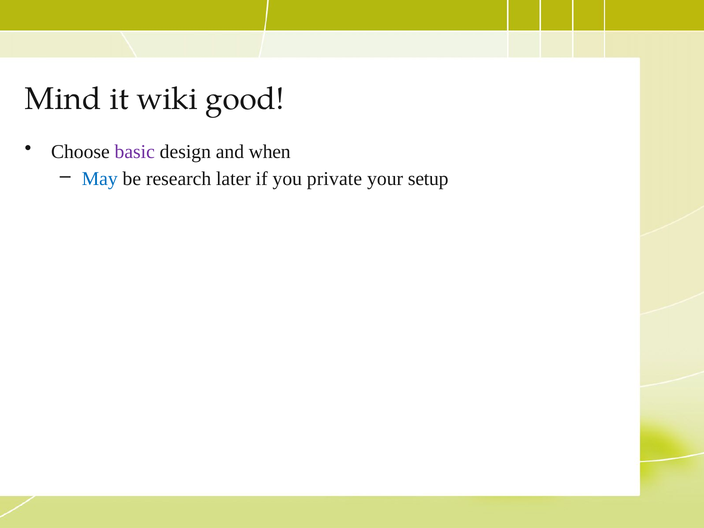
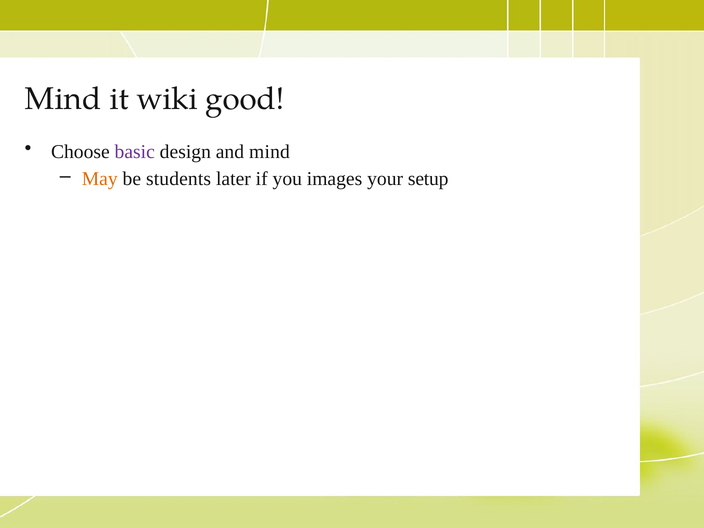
and when: when -> mind
May colour: blue -> orange
research: research -> students
private: private -> images
